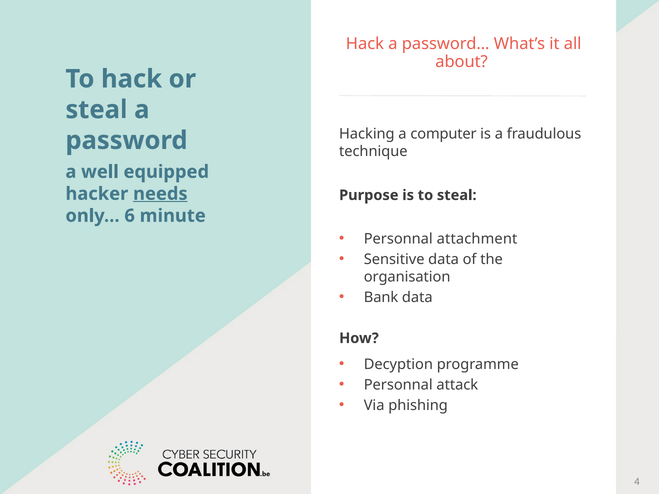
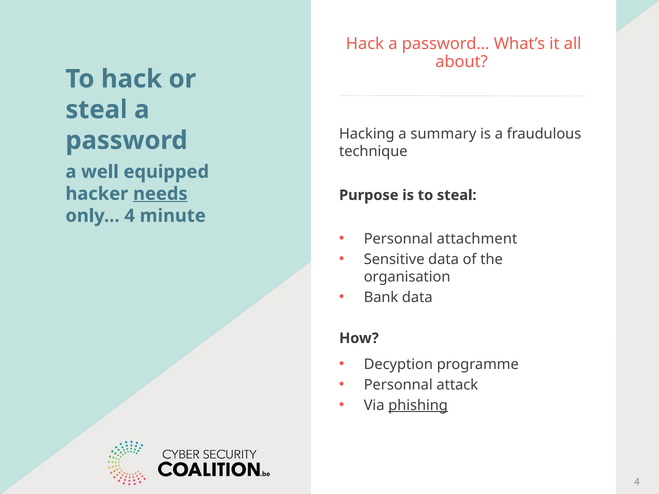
computer: computer -> summary
only… 6: 6 -> 4
phishing underline: none -> present
